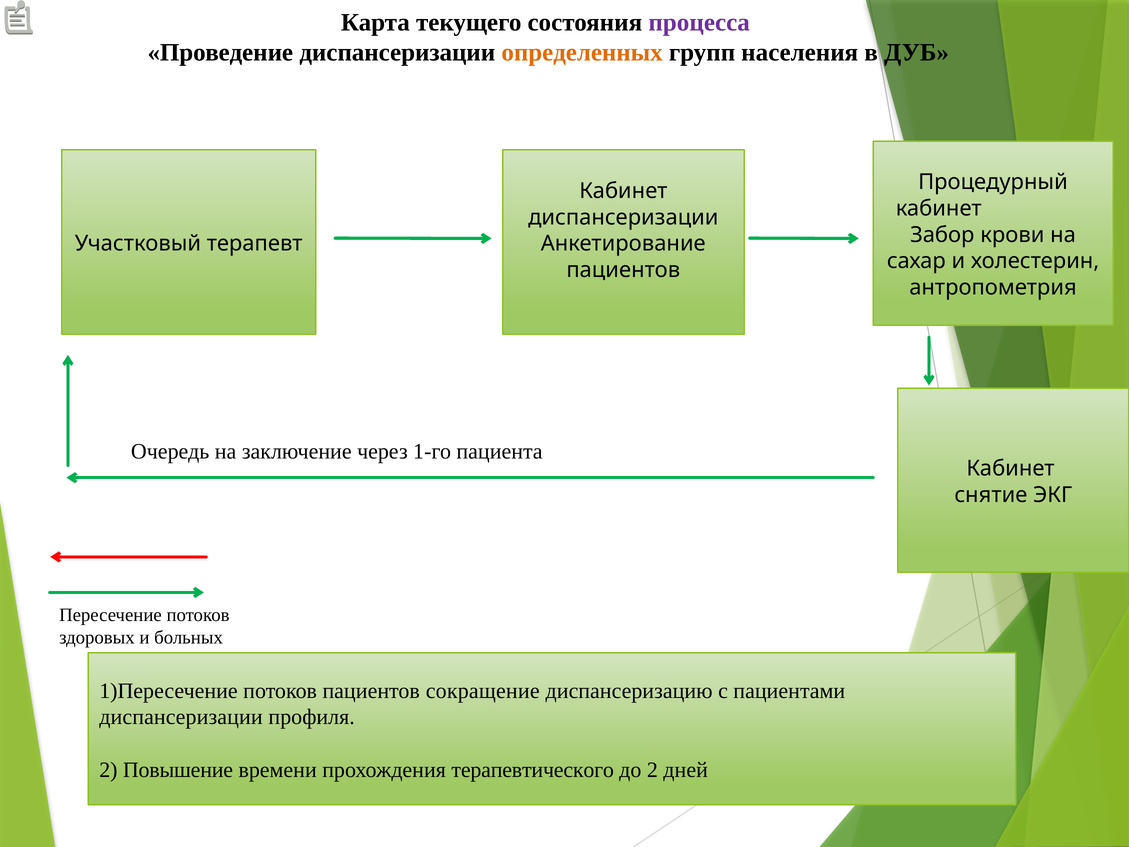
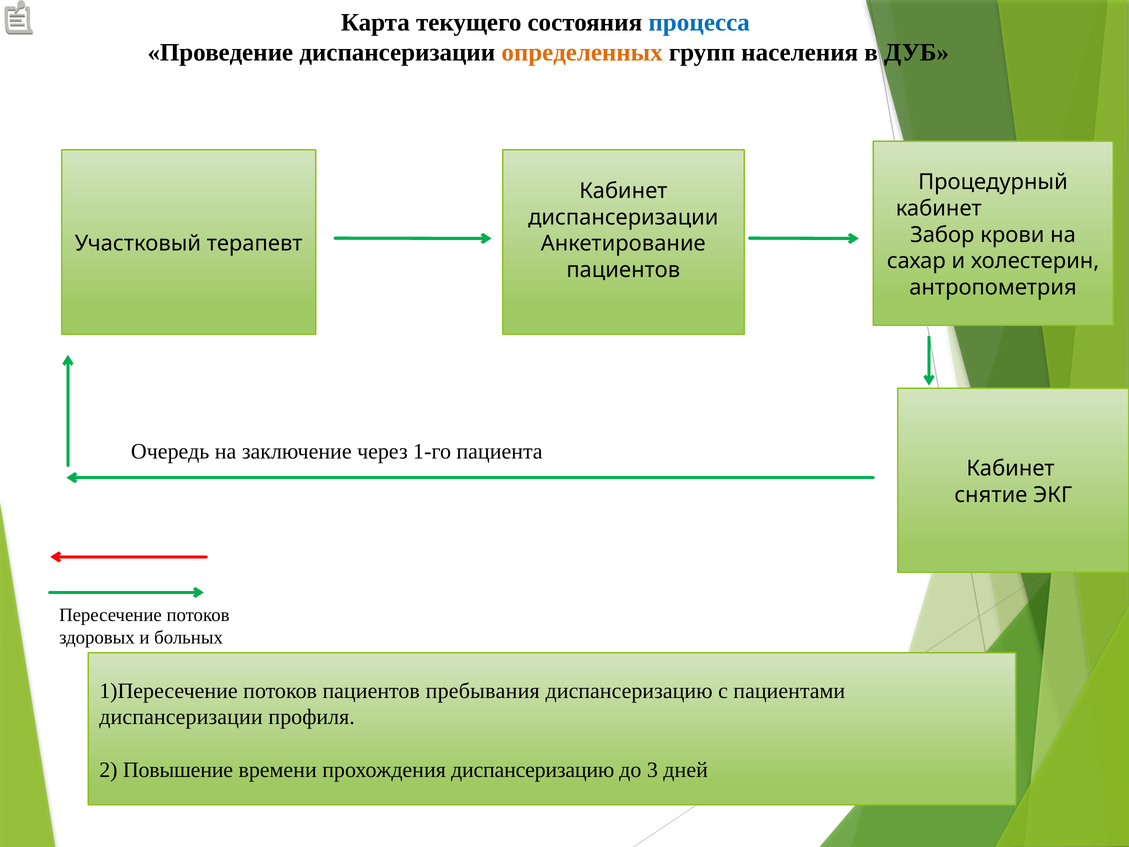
процесса colour: purple -> blue
сокращение: сокращение -> пребывания
прохождения терапевтического: терапевтического -> диспансеризацию
до 2: 2 -> 3
